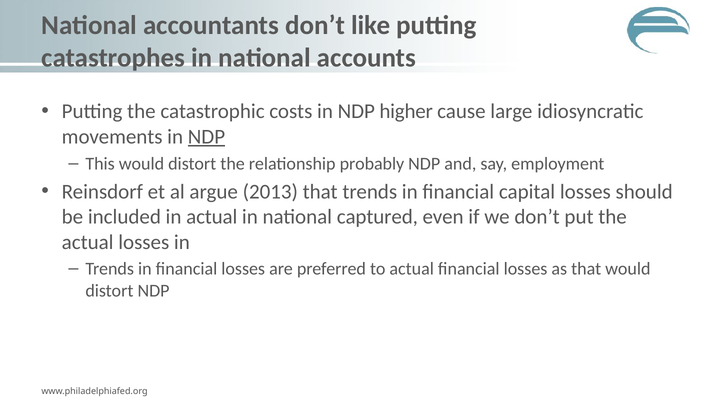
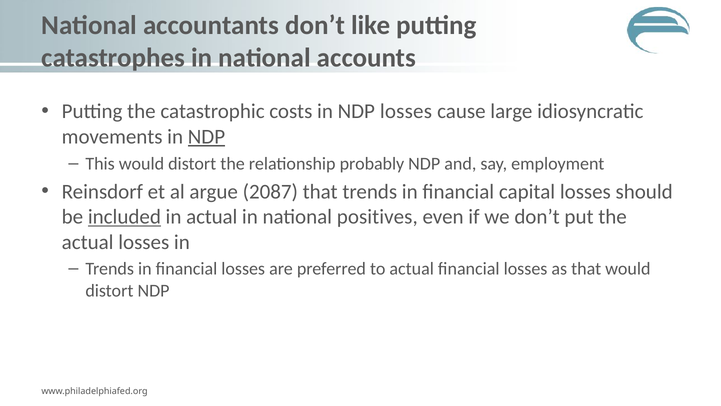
NDP higher: higher -> losses
2013: 2013 -> 2087
included underline: none -> present
captured: captured -> positives
